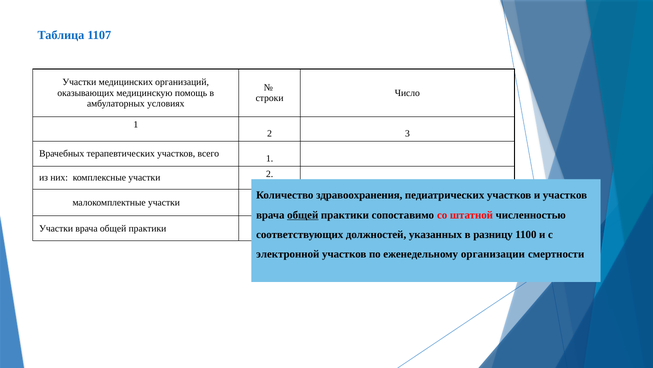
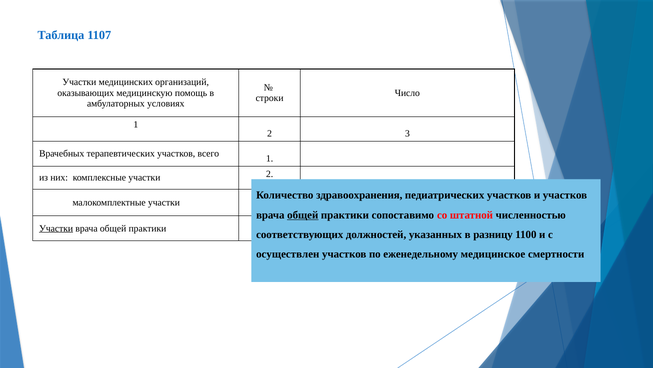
Участки at (56, 228) underline: none -> present
электронной: электронной -> осуществлен
организации: организации -> медицинское
